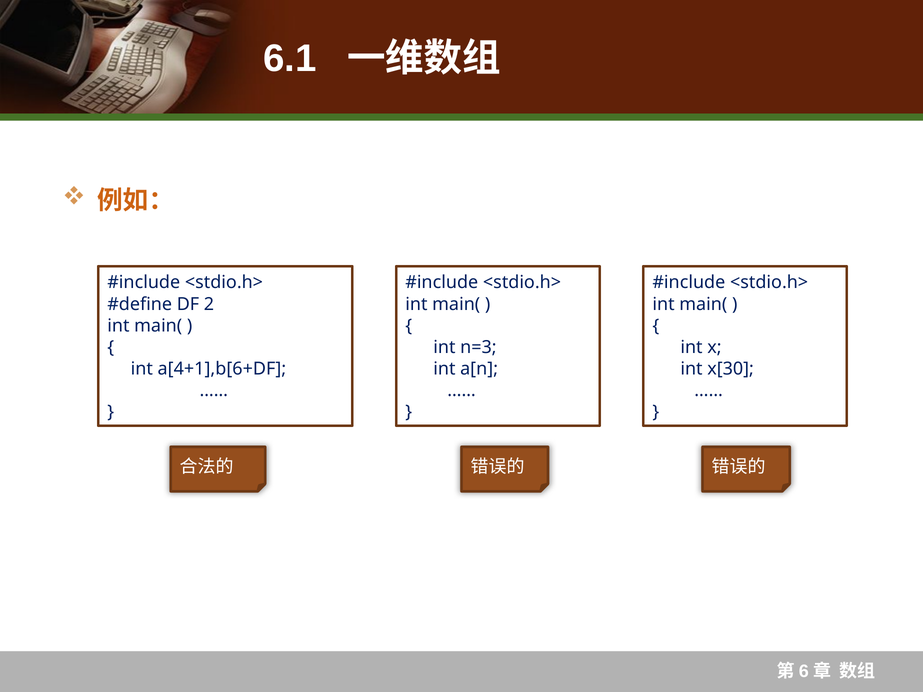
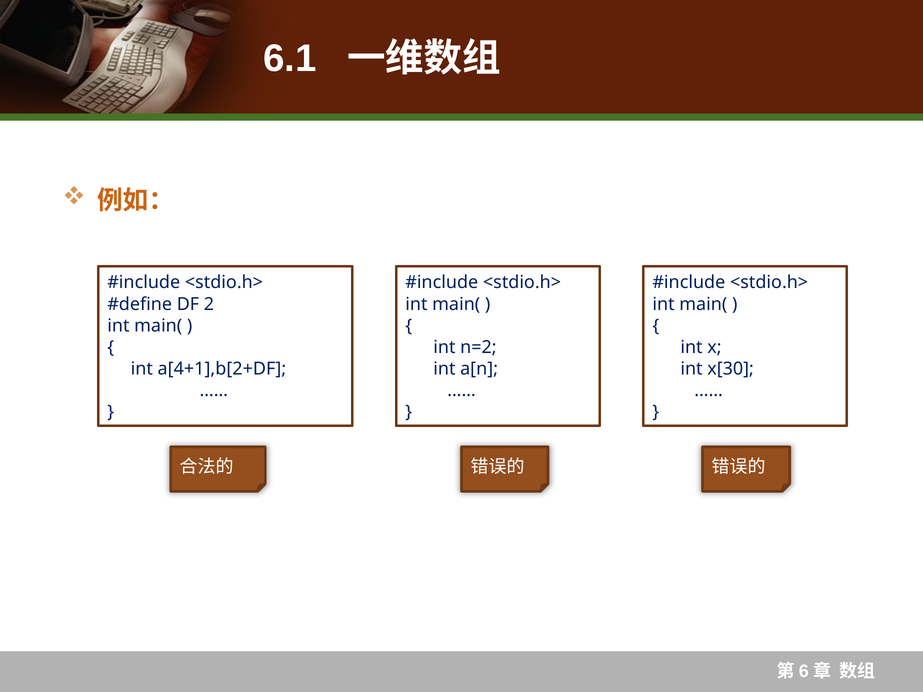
n=3: n=3 -> n=2
a[4+1],b[6+DF: a[4+1],b[6+DF -> a[4+1],b[2+DF
